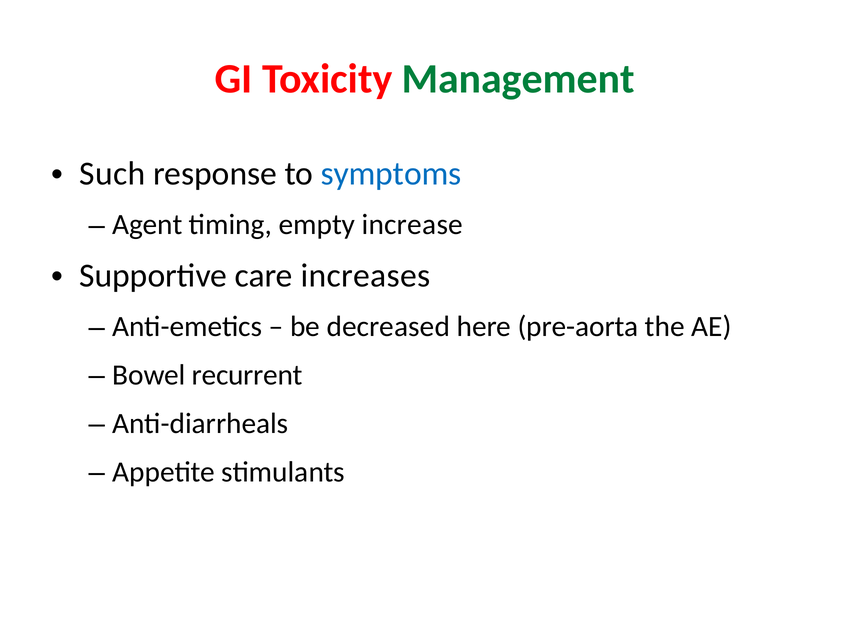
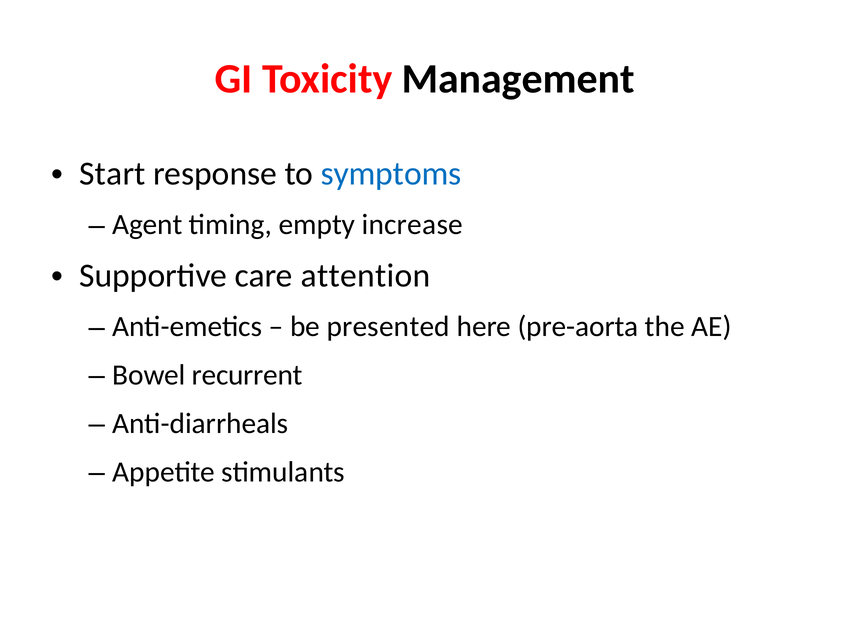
Management colour: green -> black
Such: Such -> Start
increases: increases -> attention
decreased: decreased -> presented
